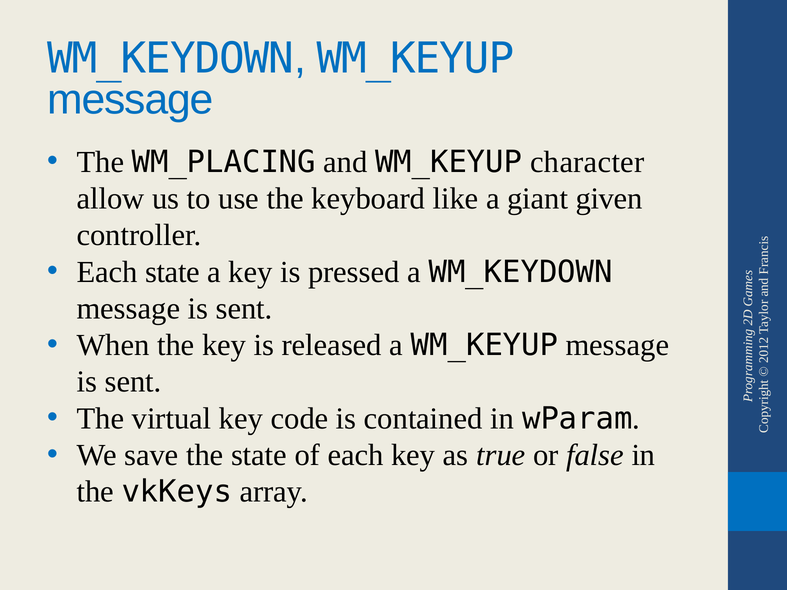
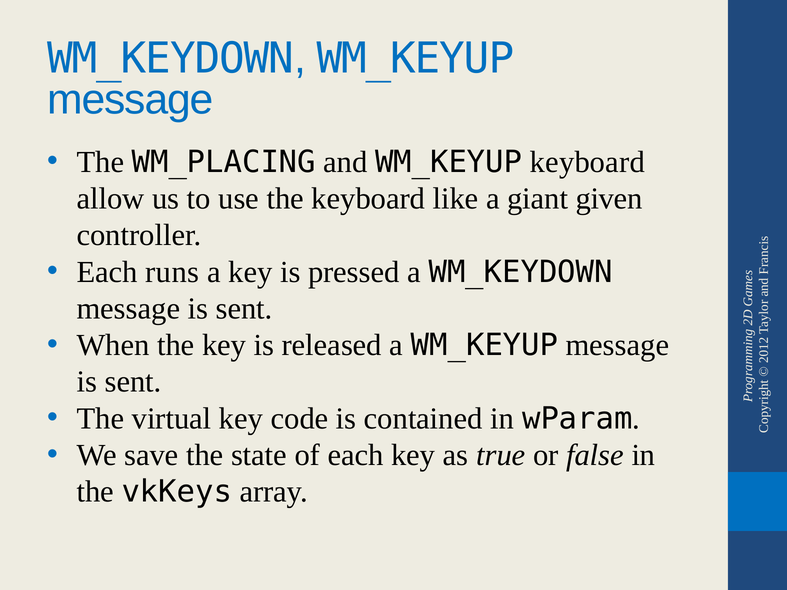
WM_KEYUP character: character -> keyboard
Each state: state -> runs
